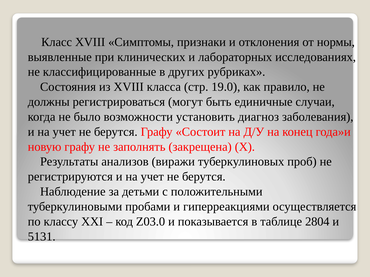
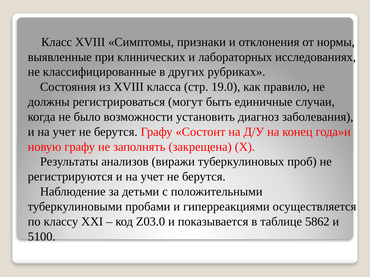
2804: 2804 -> 5862
5131: 5131 -> 5100
